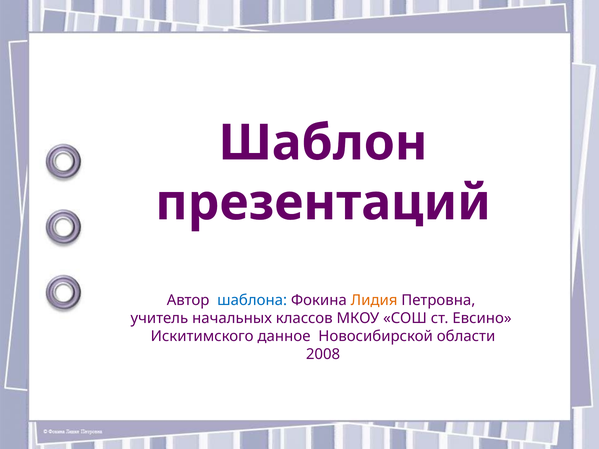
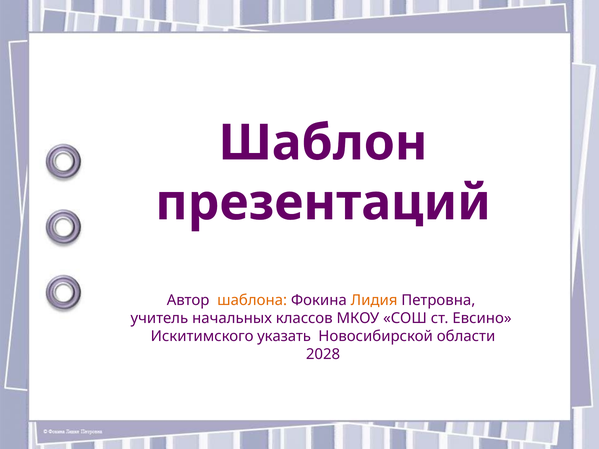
шаблона colour: blue -> orange
данное: данное -> указать
2008: 2008 -> 2028
